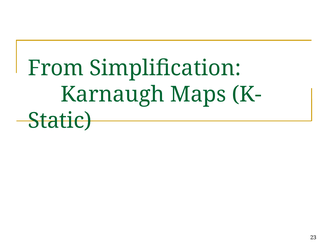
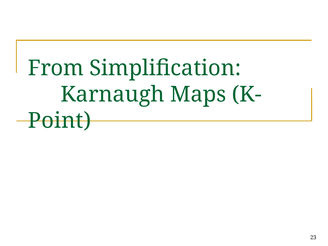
Static: Static -> Point
